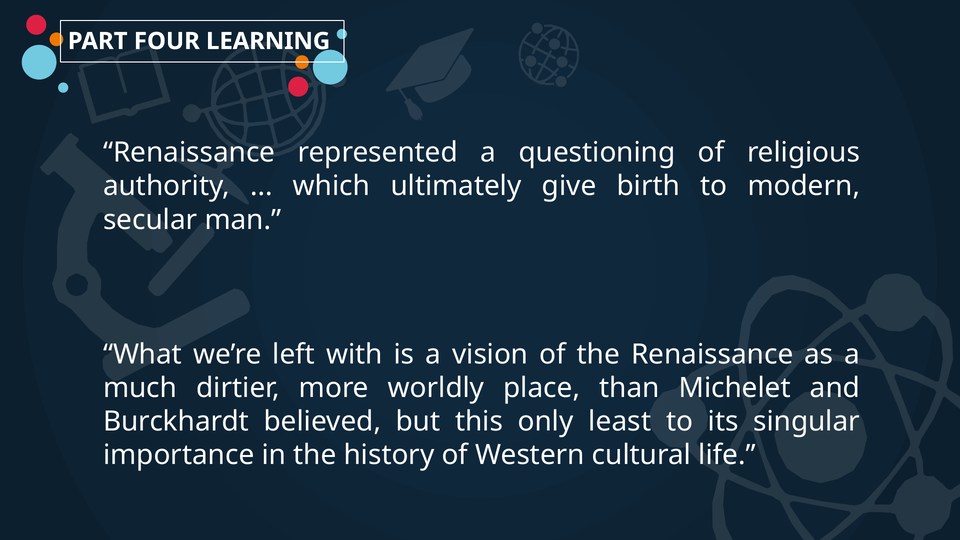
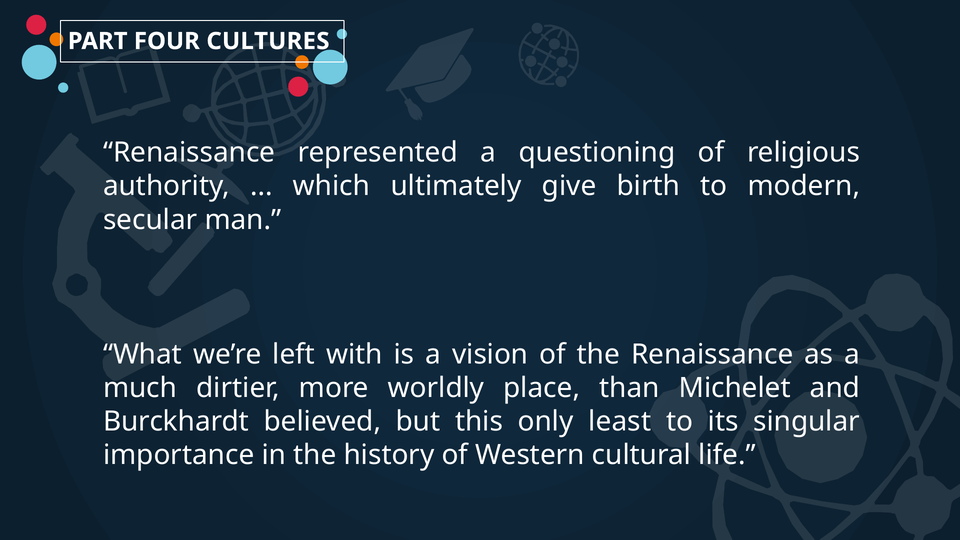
LEARNING: LEARNING -> CULTURES
